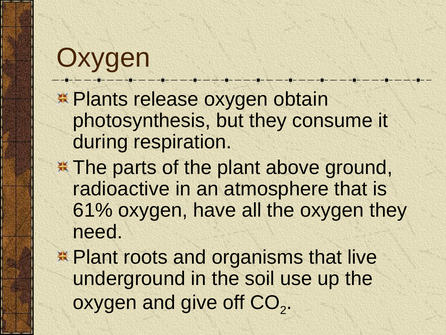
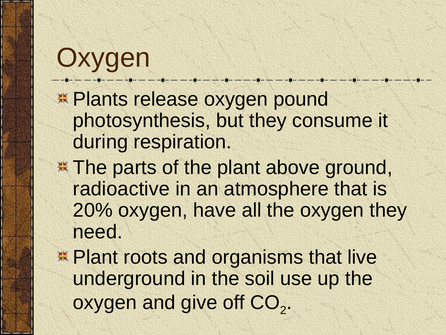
obtain: obtain -> pound
61%: 61% -> 20%
